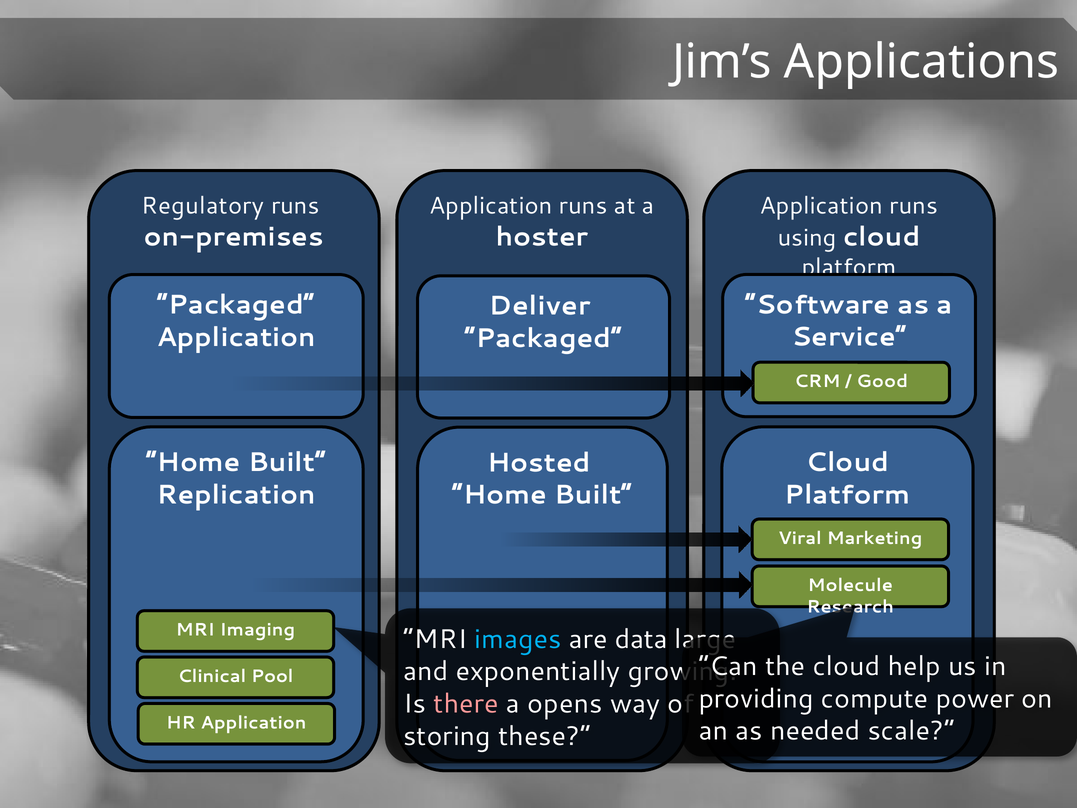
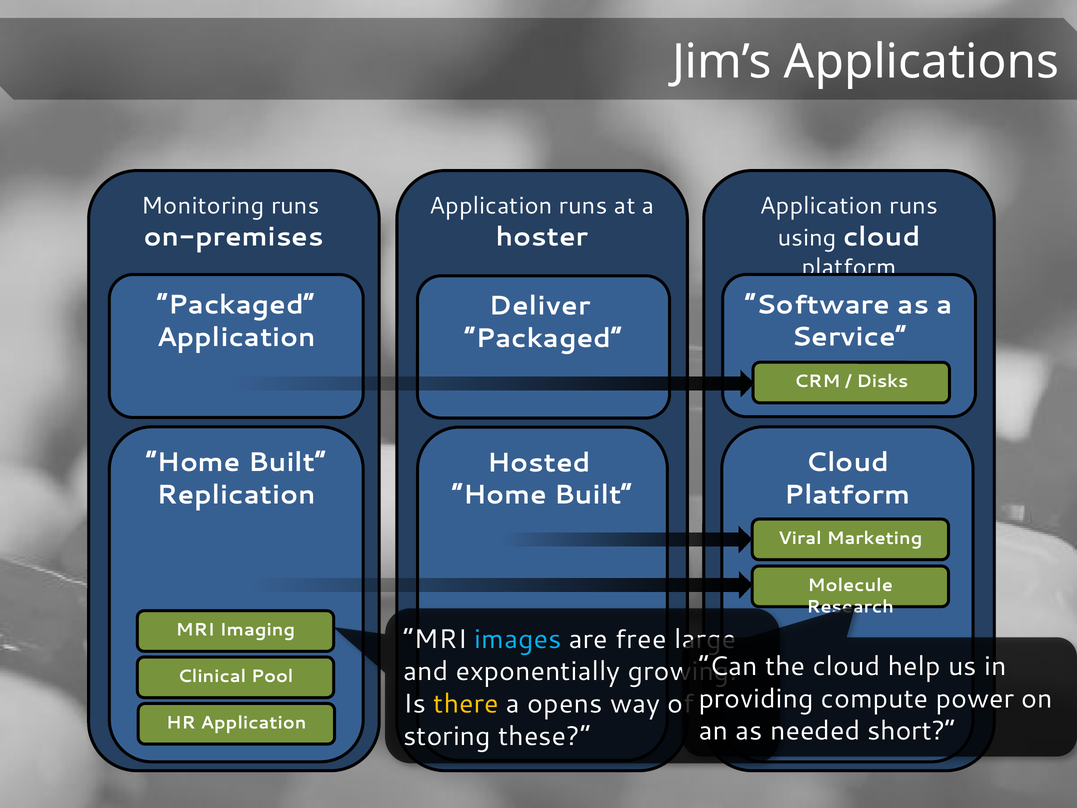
Regulatory: Regulatory -> Monitoring
Good: Good -> Disks
data: data -> free
there colour: pink -> yellow
scale: scale -> short
